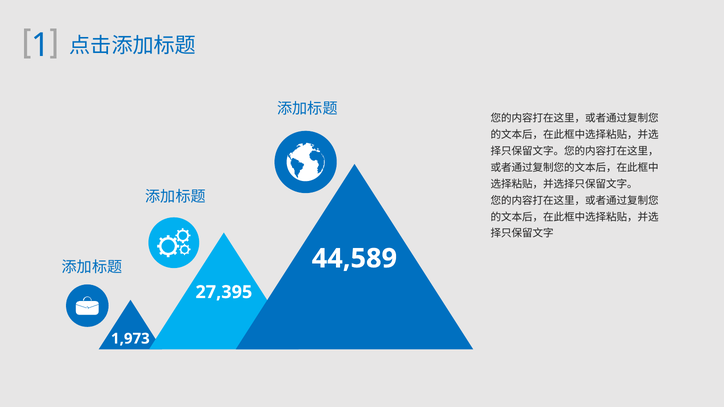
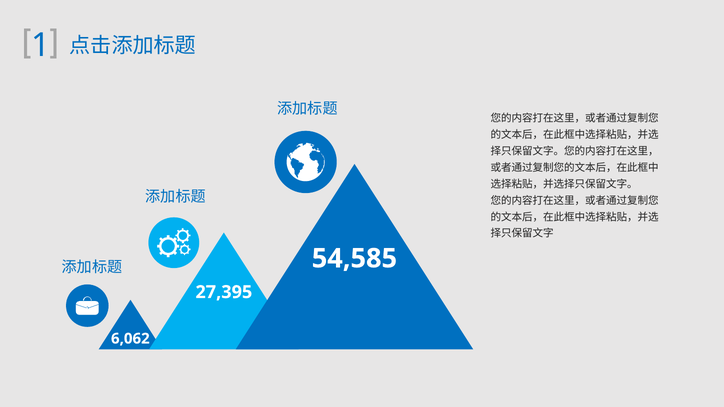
44,589: 44,589 -> 54,585
1,973: 1,973 -> 6,062
